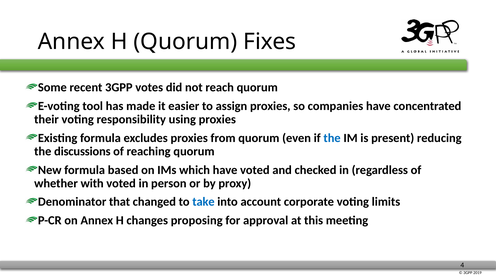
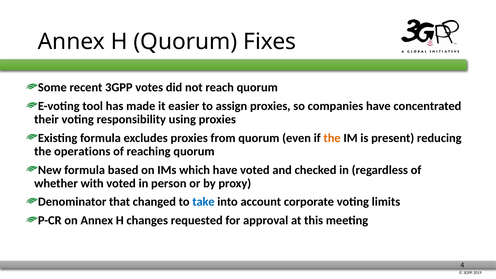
the at (332, 138) colour: blue -> orange
discussions: discussions -> operations
proposing: proposing -> requested
